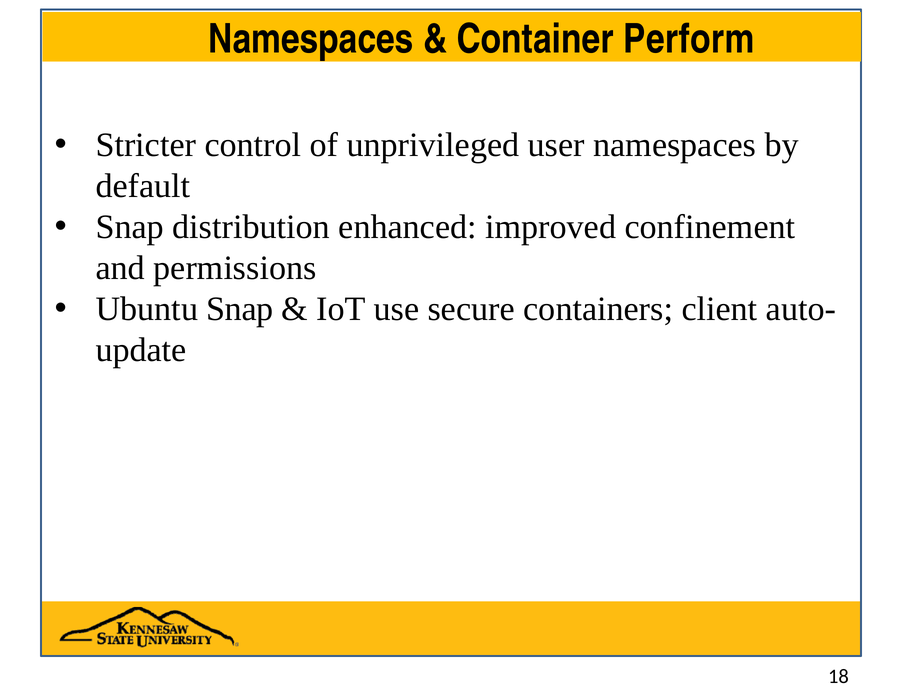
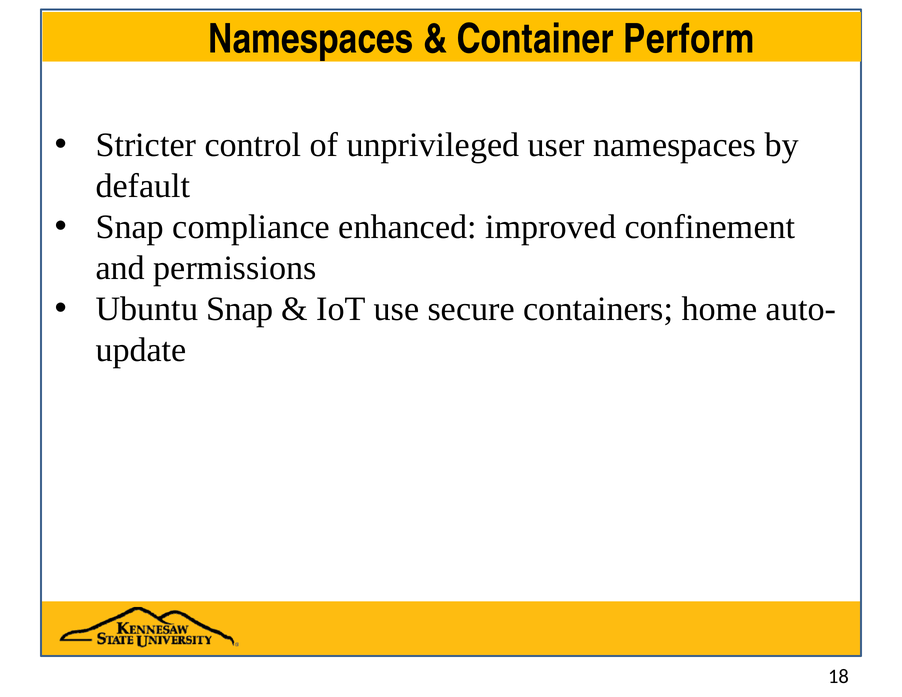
distribution: distribution -> compliance
client: client -> home
